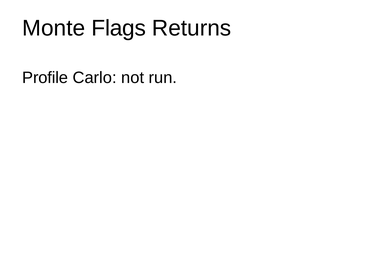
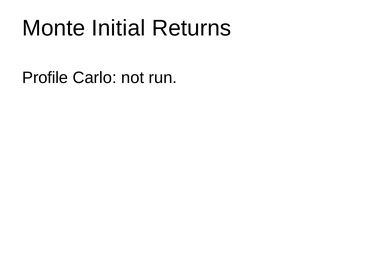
Flags: Flags -> Initial
